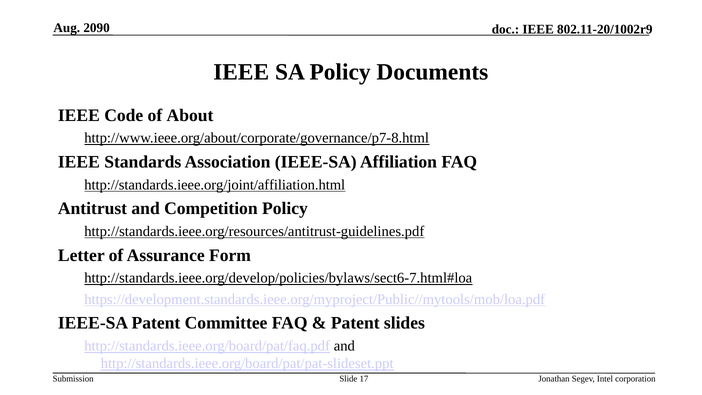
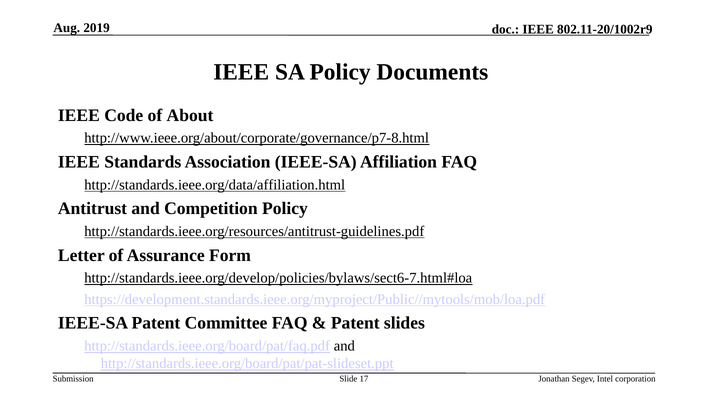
2090: 2090 -> 2019
http://standards.ieee.org/joint/affiliation.html: http://standards.ieee.org/joint/affiliation.html -> http://standards.ieee.org/data/affiliation.html
